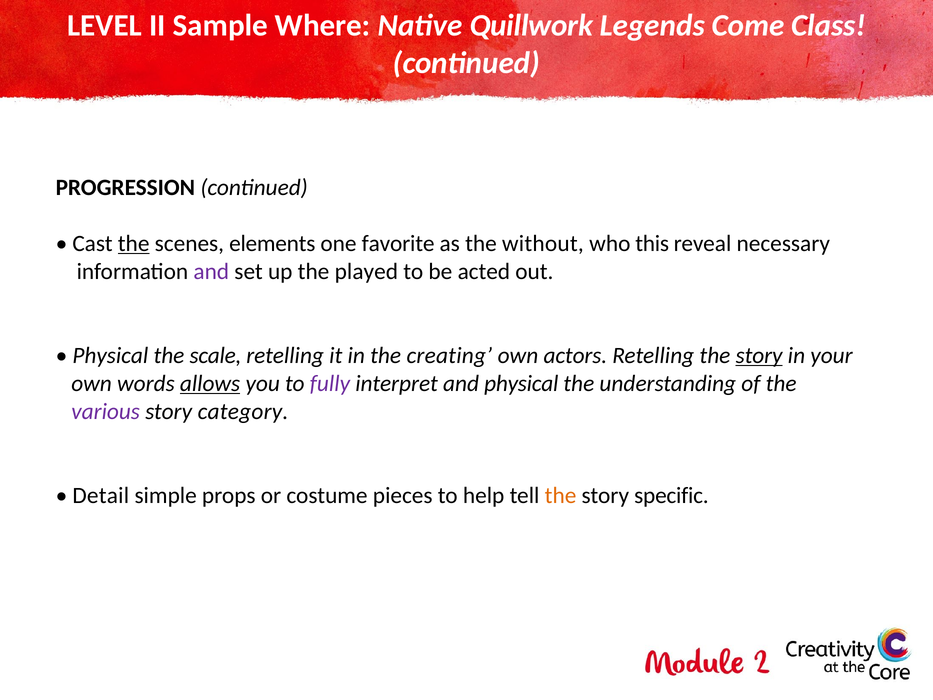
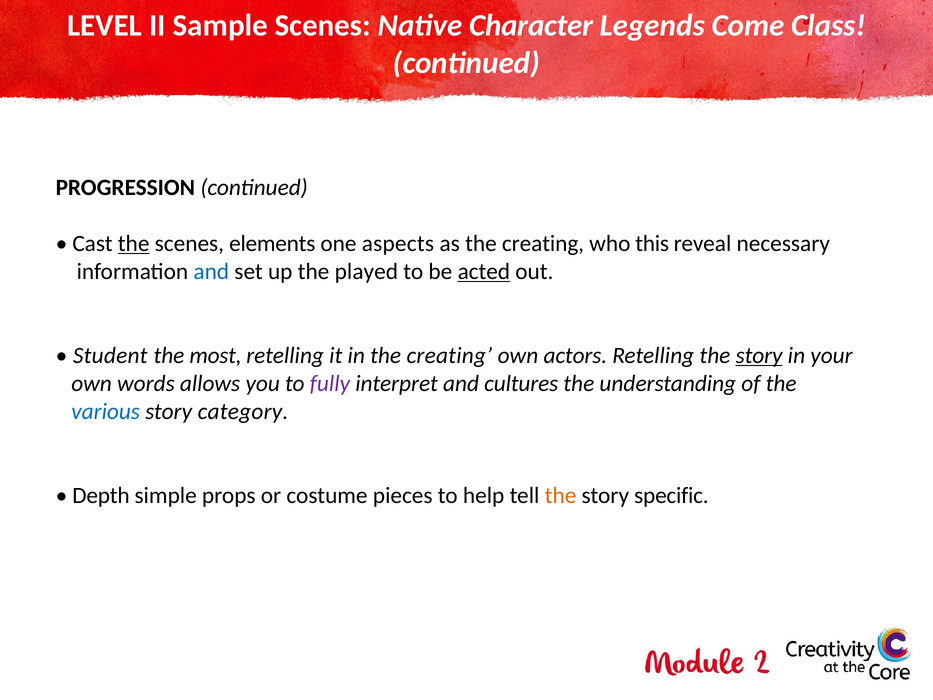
Sample Where: Where -> Scenes
Quillwork: Quillwork -> Character
favorite: favorite -> aspects
as the without: without -> creating
and at (211, 271) colour: purple -> blue
acted underline: none -> present
Physical at (110, 355): Physical -> Student
scale: scale -> most
allows underline: present -> none
and physical: physical -> cultures
various colour: purple -> blue
Detail: Detail -> Depth
